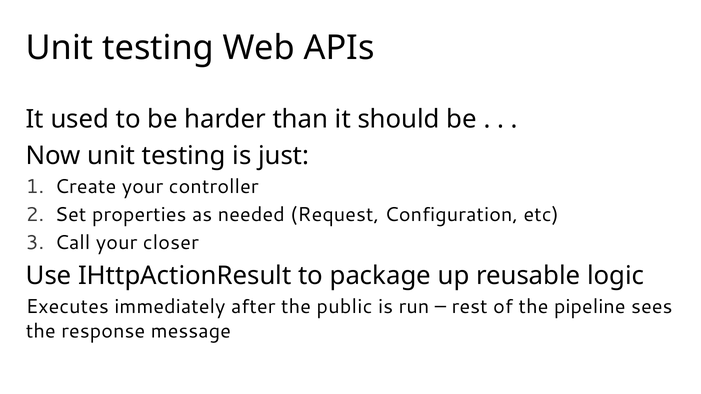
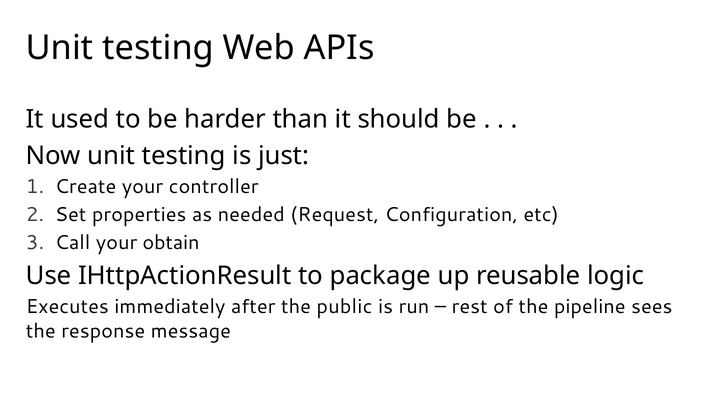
closer: closer -> obtain
